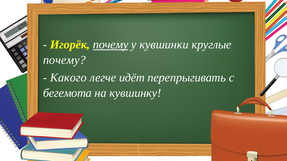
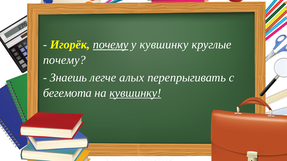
у кувшинки: кувшинки -> кувшинку
Какого: Какого -> Знаешь
идёт: идёт -> алых
кувшинку at (135, 93) underline: none -> present
